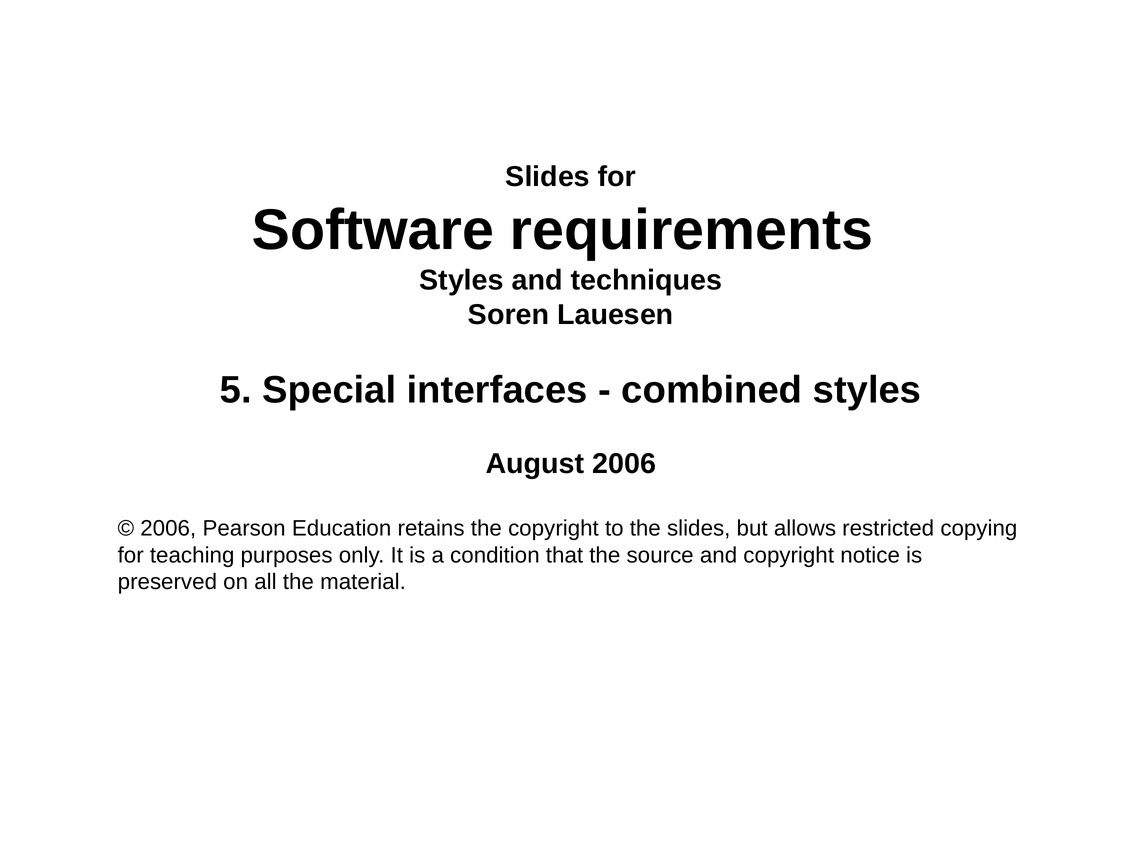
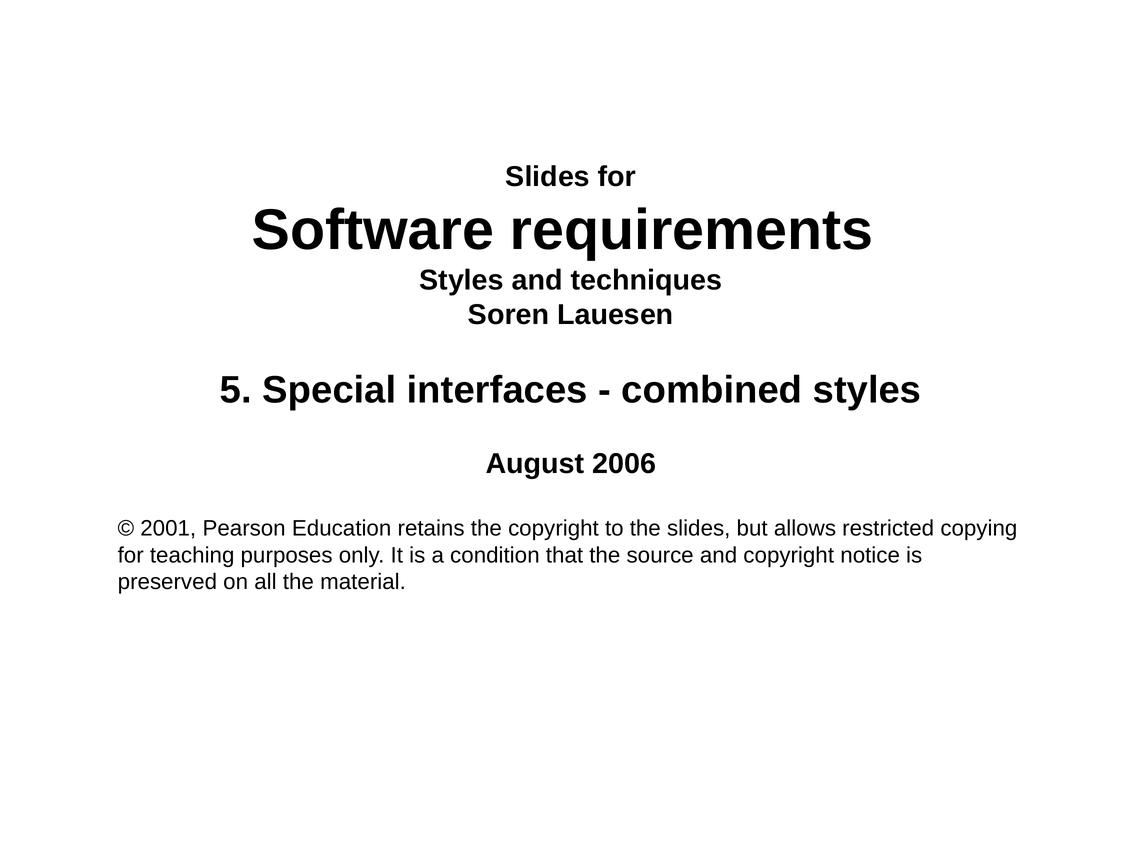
2006 at (168, 528): 2006 -> 2001
